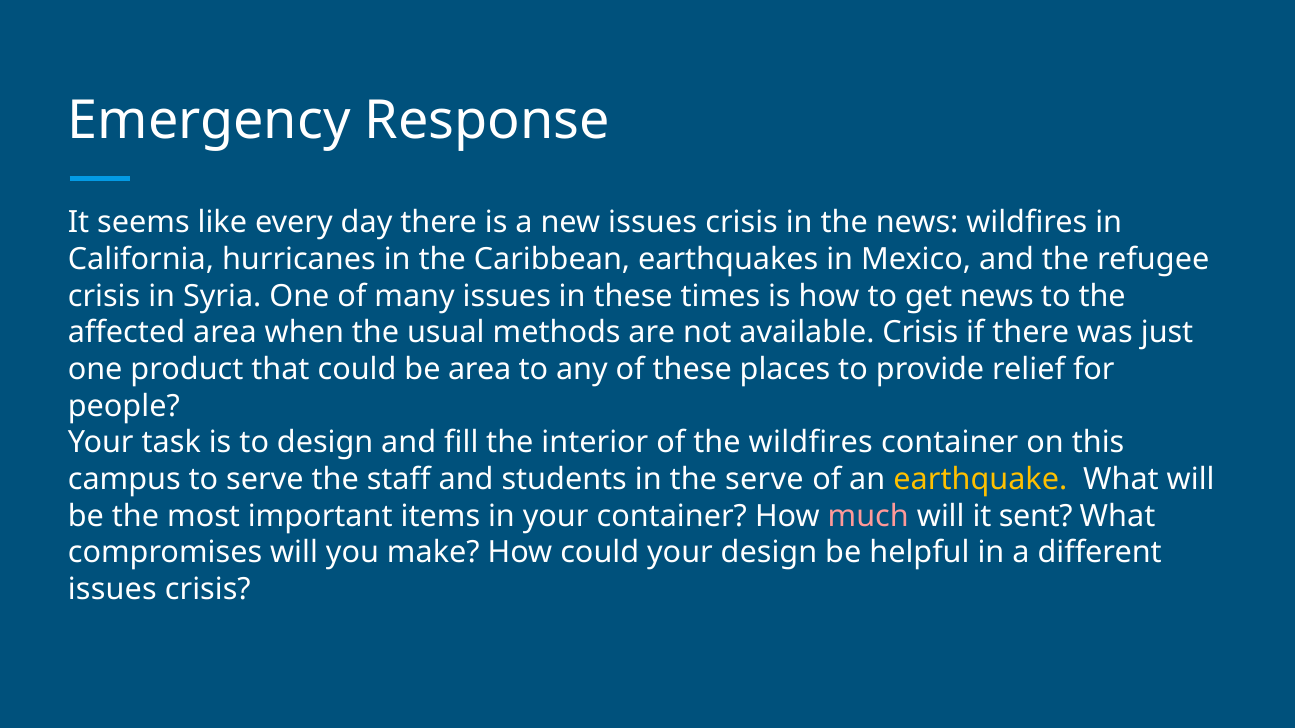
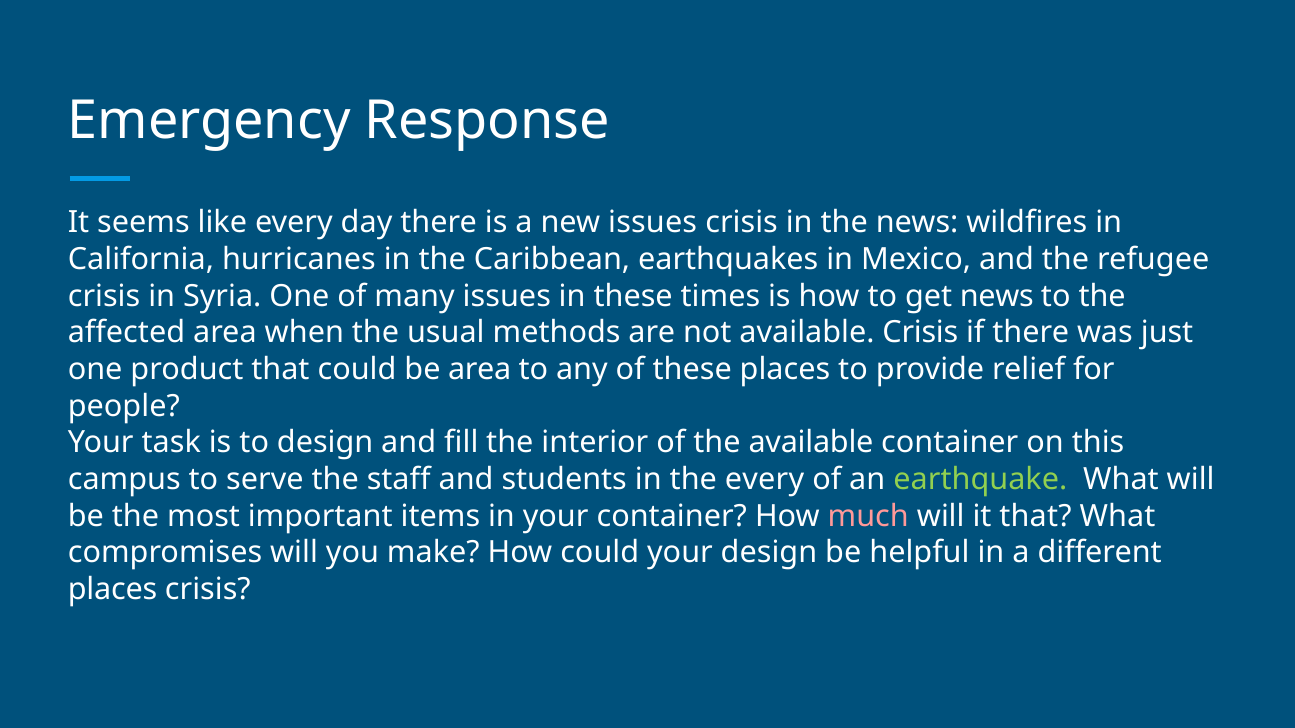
the wildfires: wildfires -> available
the serve: serve -> every
earthquake colour: yellow -> light green
it sent: sent -> that
issues at (112, 590): issues -> places
